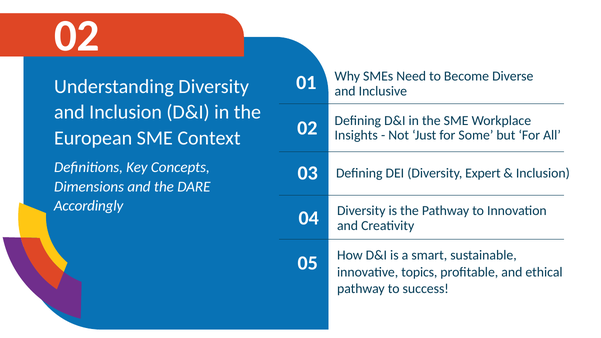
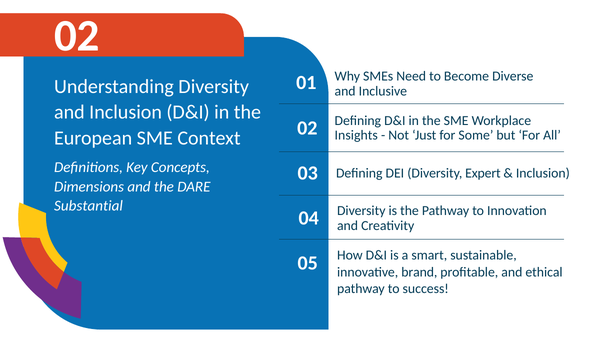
Accordingly: Accordingly -> Substantial
topics: topics -> brand
